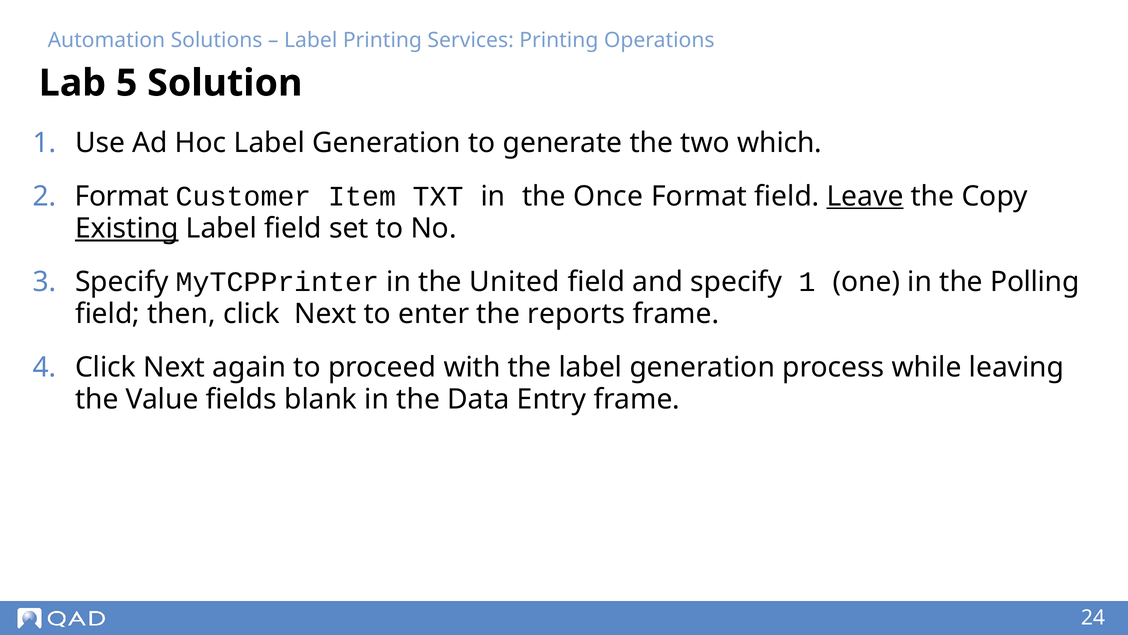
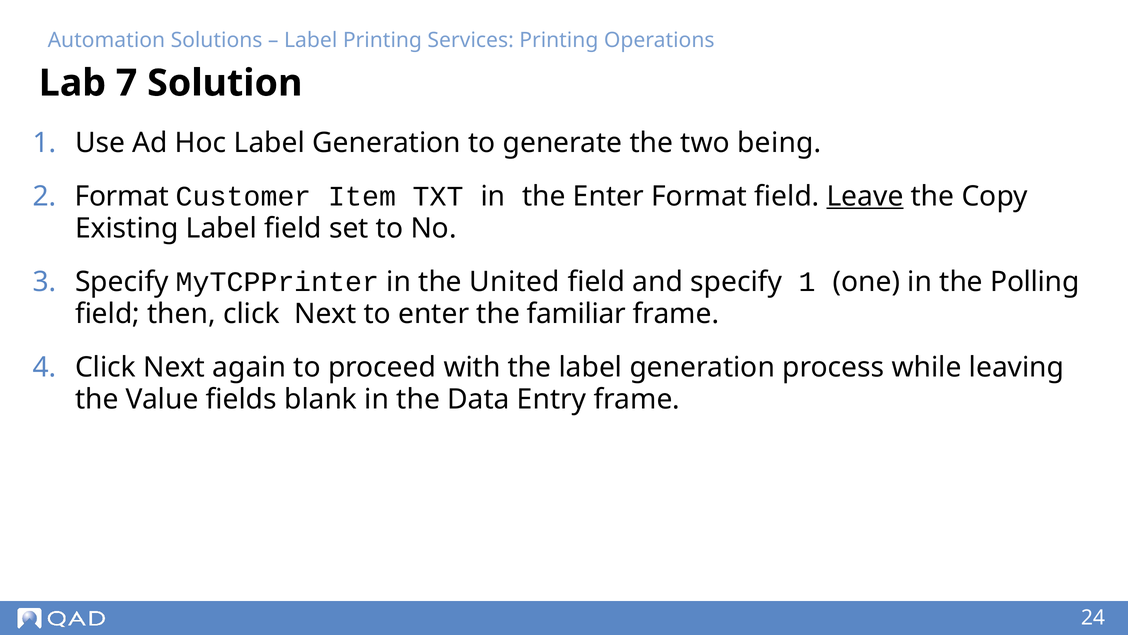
5: 5 -> 7
which: which -> being
the Once: Once -> Enter
Existing underline: present -> none
reports: reports -> familiar
